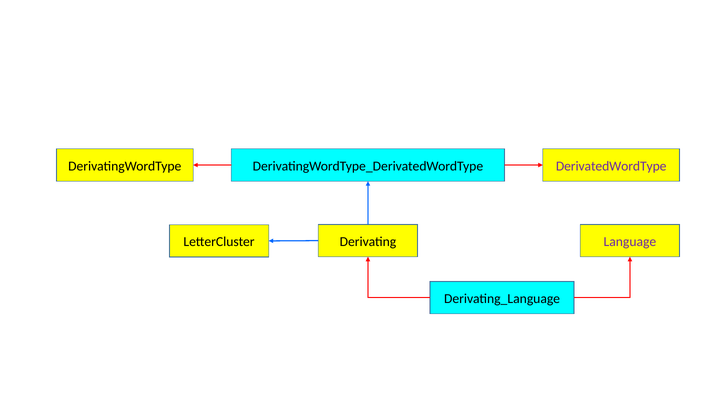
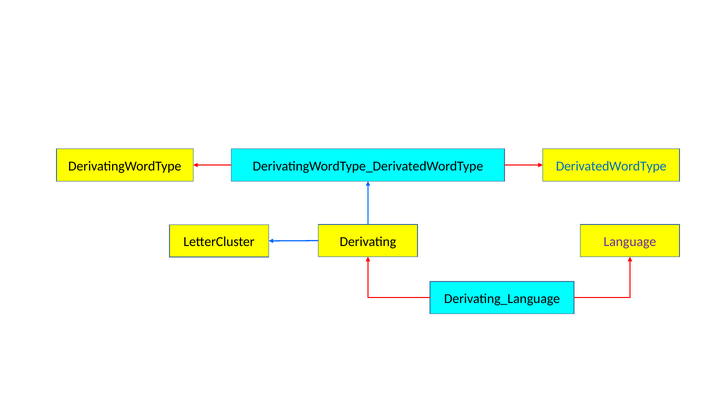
DerivatedWordType colour: purple -> blue
